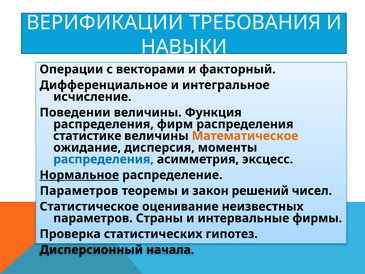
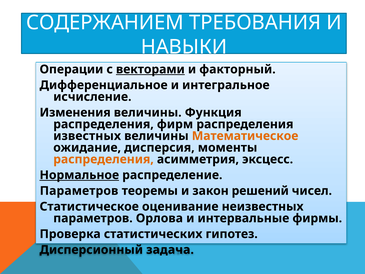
ВЕРИФИКАЦИИ: ВЕРИФИКАЦИИ -> СОДЕРЖАНИЕМ
векторами underline: none -> present
Поведении: Поведении -> Изменения
статистике: статистике -> известных
распределения at (104, 159) colour: blue -> orange
Страны: Страны -> Орлова
начала: начала -> задача
